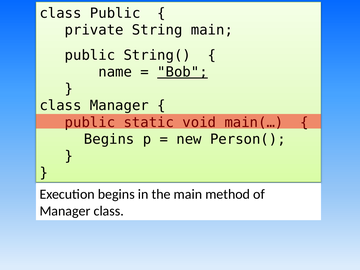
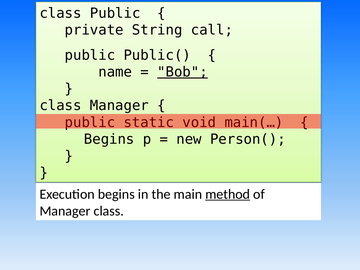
String main: main -> call
String(: String( -> Public(
method underline: none -> present
